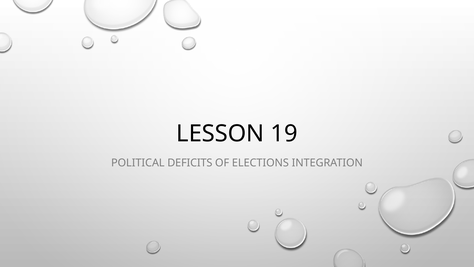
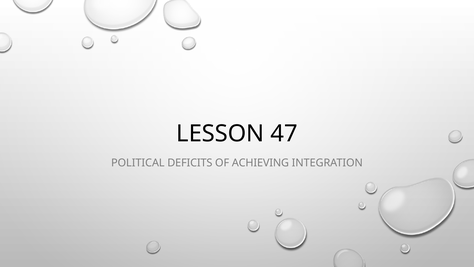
19: 19 -> 47
ELECTIONS: ELECTIONS -> ACHIEVING
